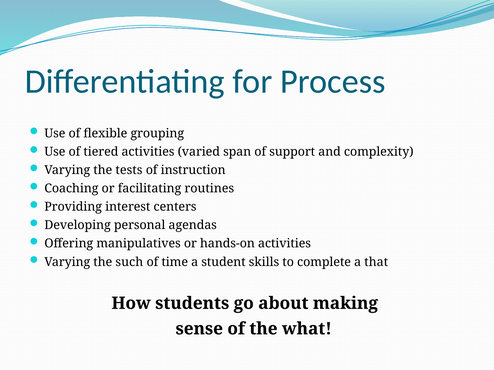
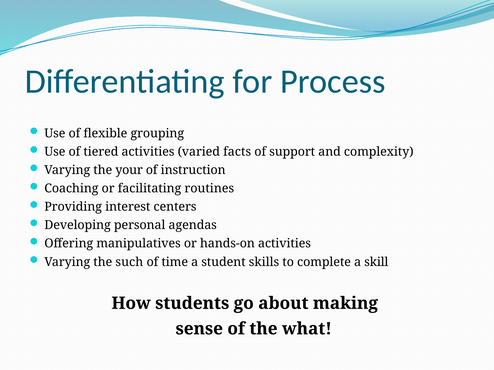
span: span -> facts
tests: tests -> your
that: that -> skill
